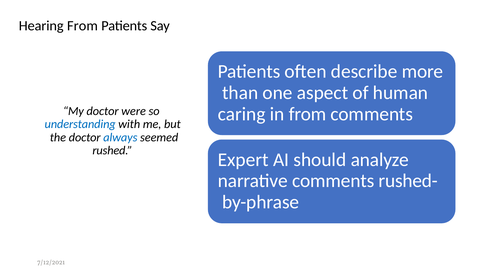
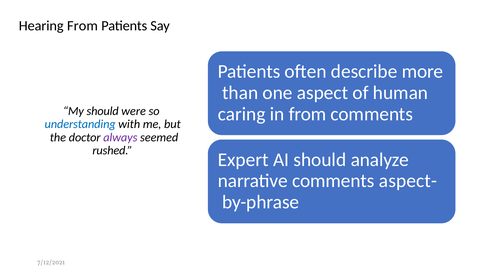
My doctor: doctor -> should
always colour: blue -> purple
rushed-: rushed- -> aspect-
